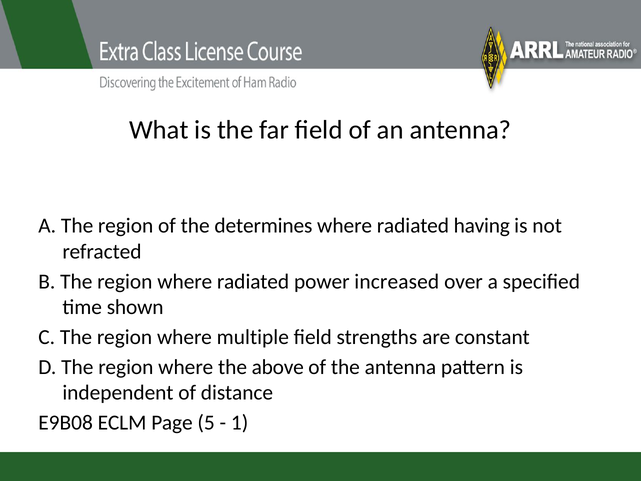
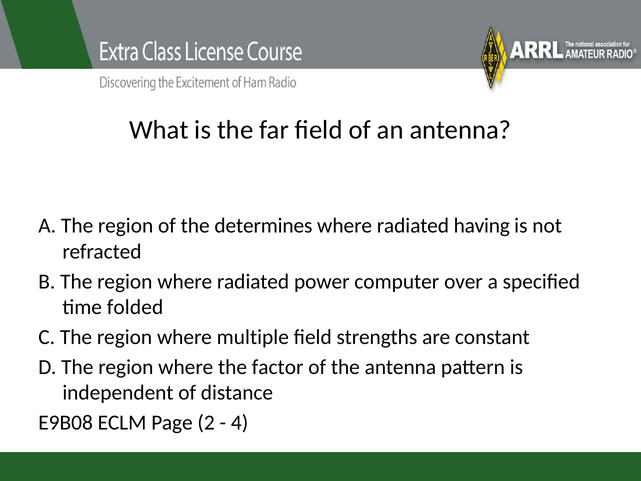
increased: increased -> computer
shown: shown -> folded
above: above -> factor
5: 5 -> 2
1: 1 -> 4
